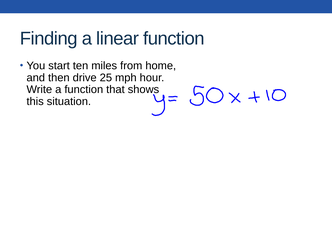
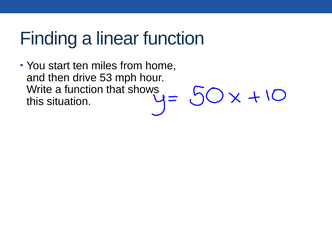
25: 25 -> 53
